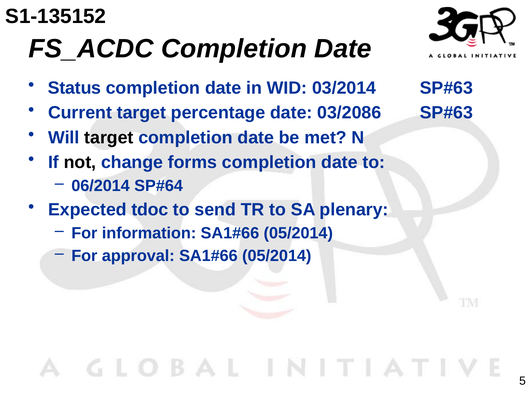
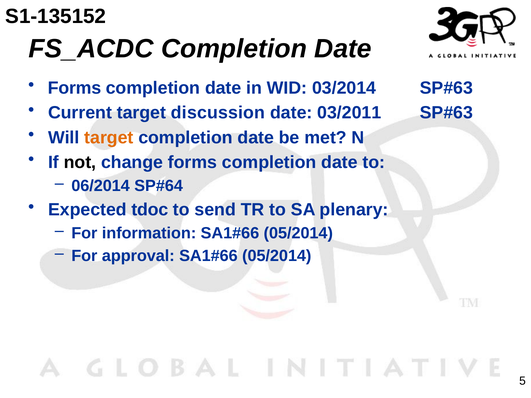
Status at (75, 88): Status -> Forms
percentage: percentage -> discussion
03/2086: 03/2086 -> 03/2011
target at (109, 138) colour: black -> orange
